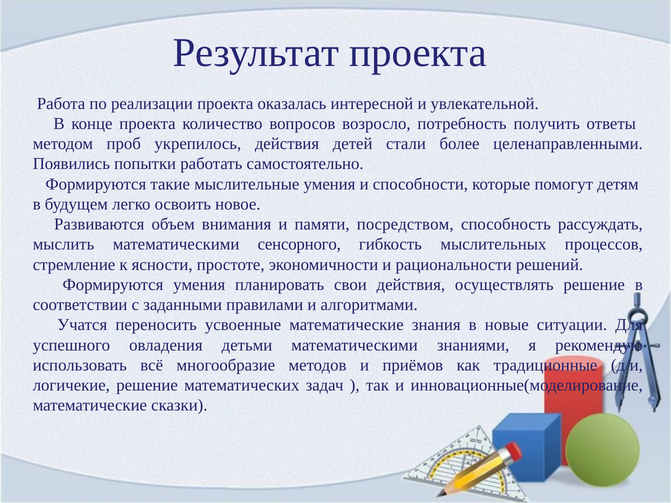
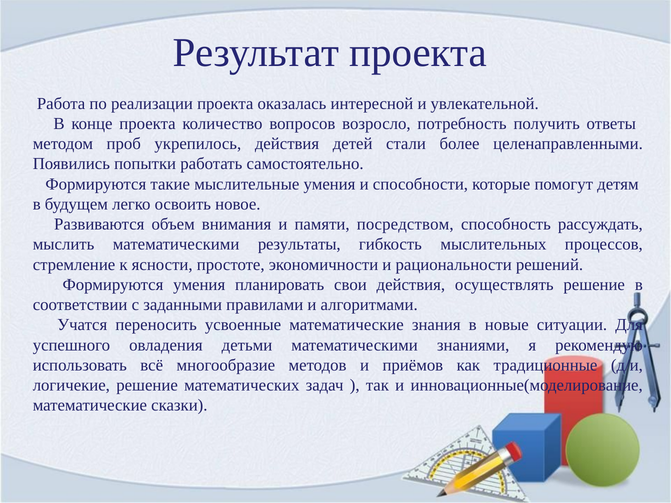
сенсорного: сенсорного -> результаты
